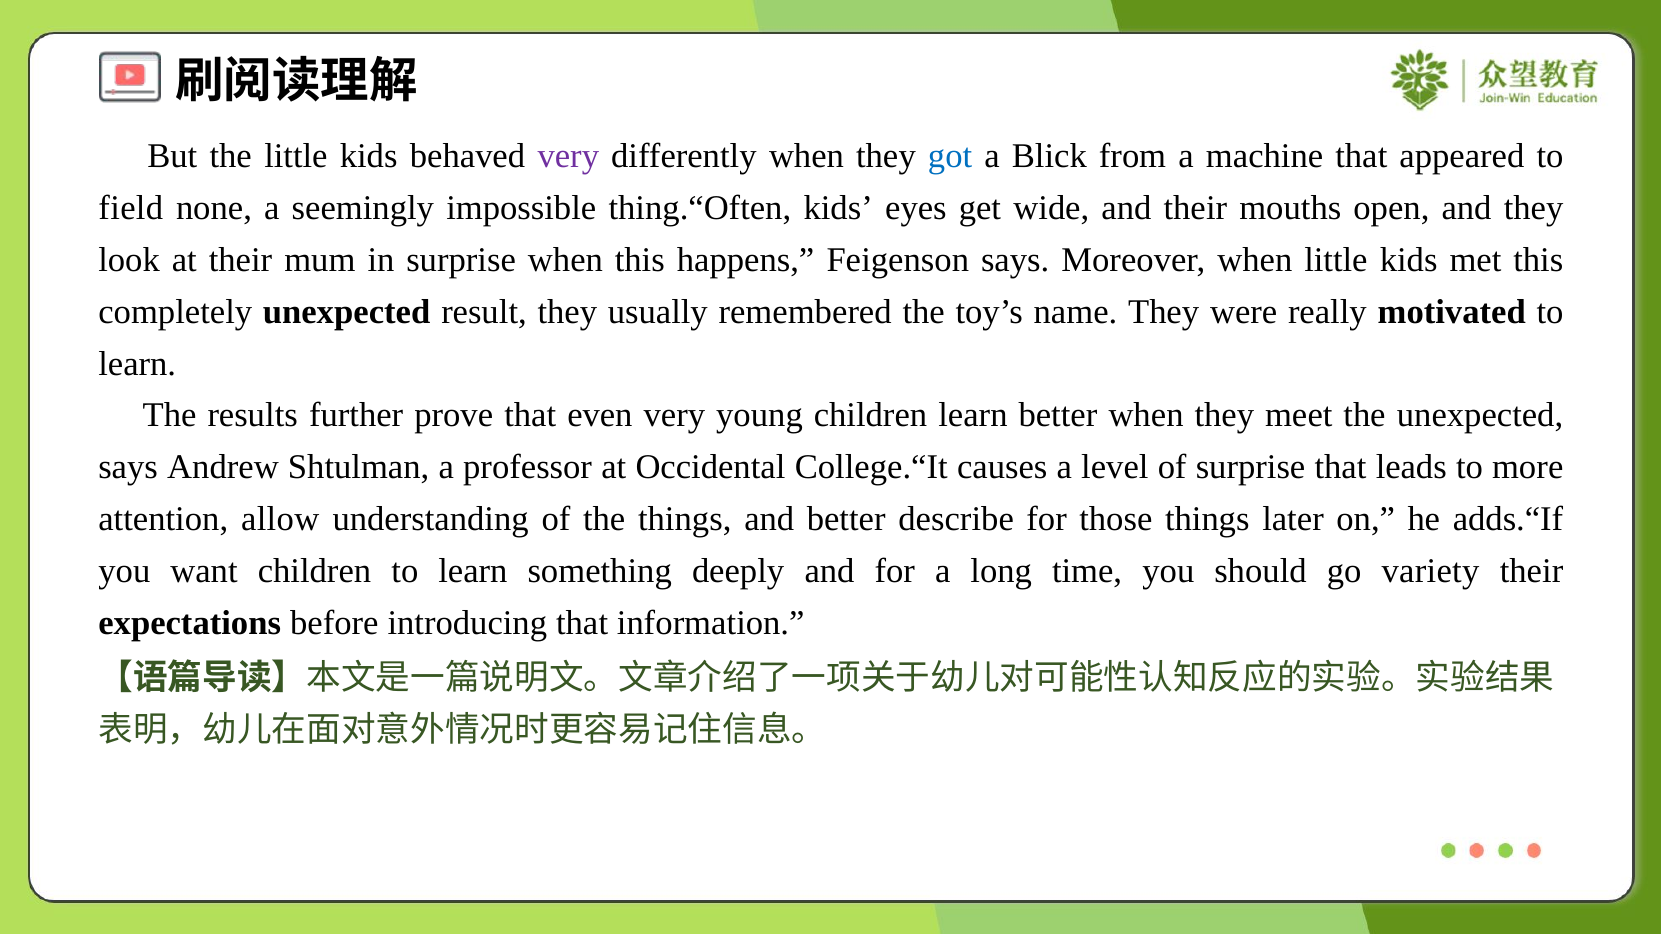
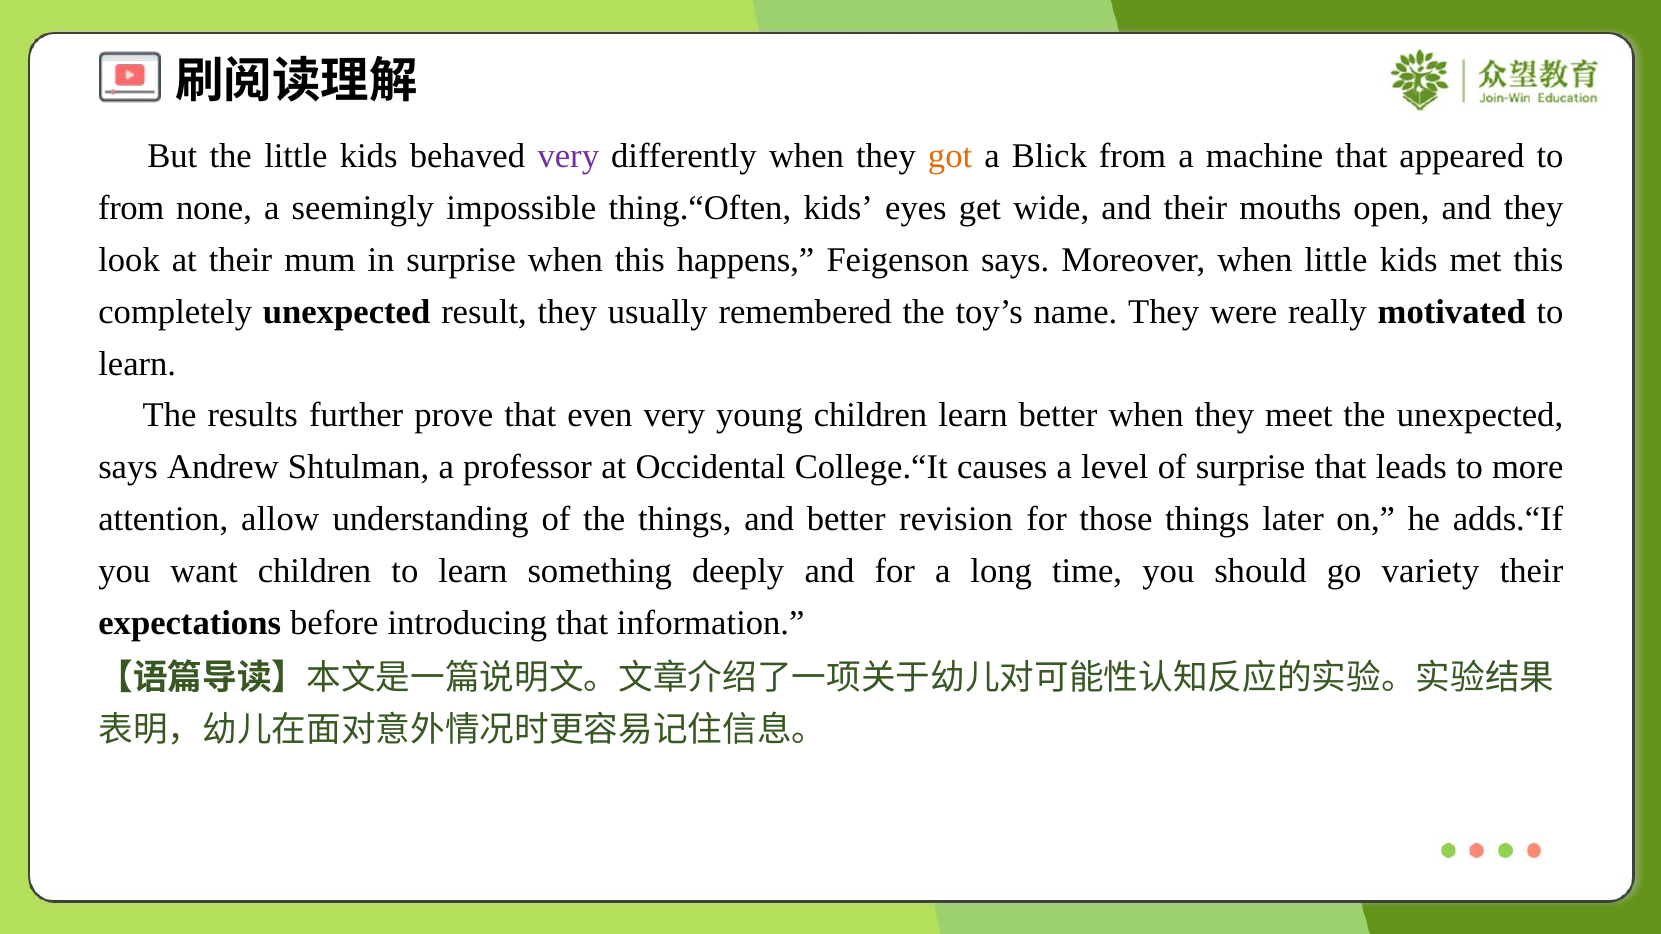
got colour: blue -> orange
field at (131, 208): field -> from
describe: describe -> revision
